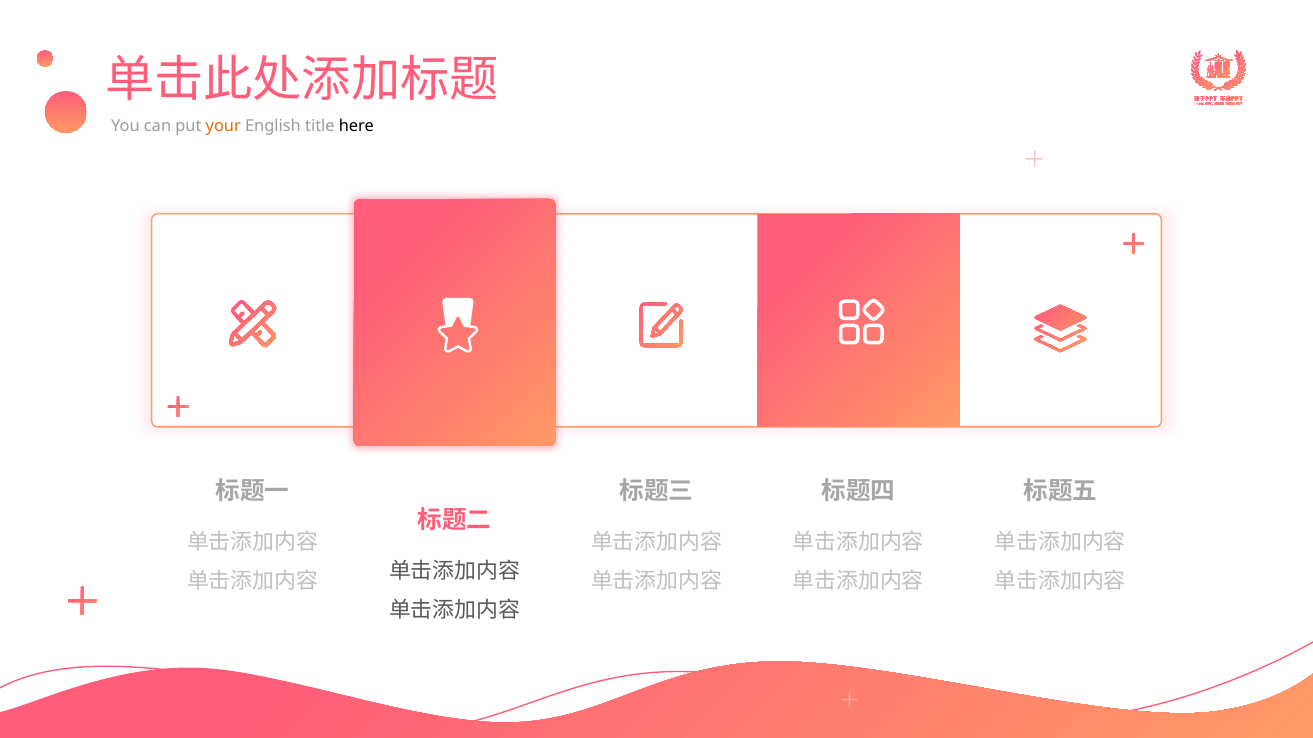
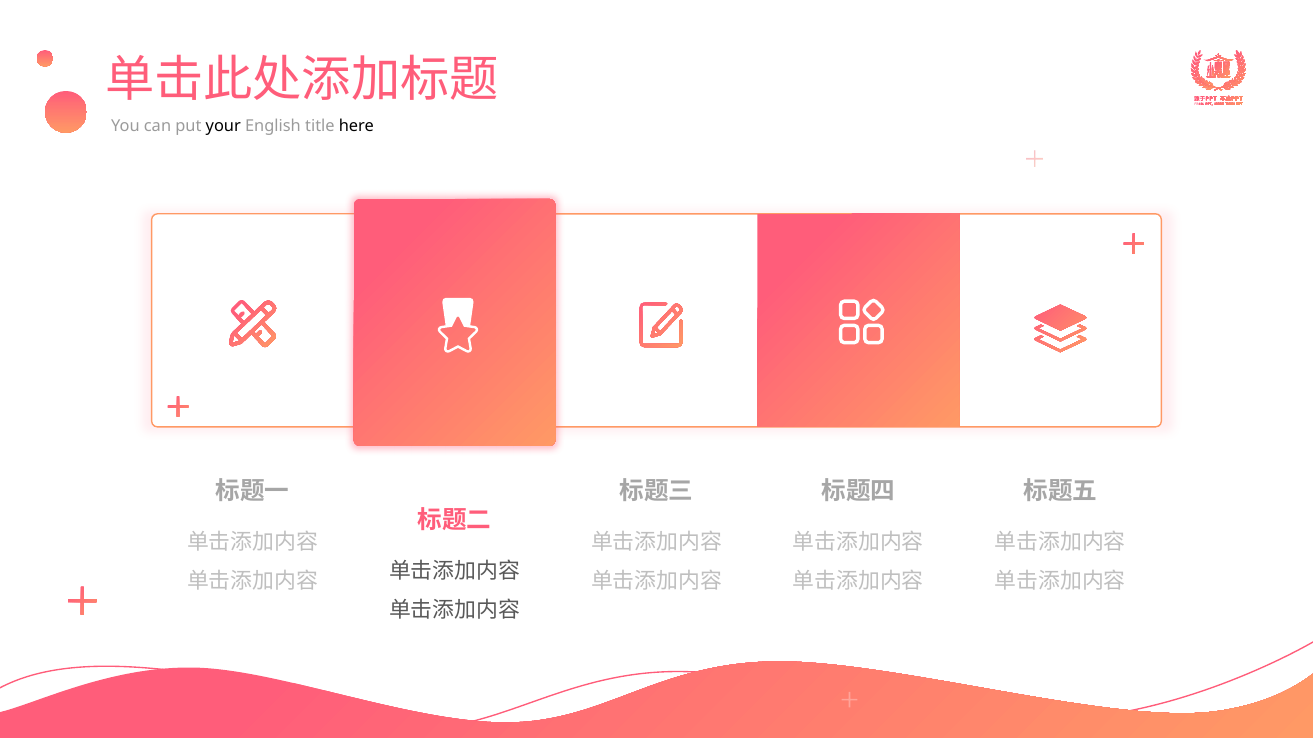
your colour: orange -> black
